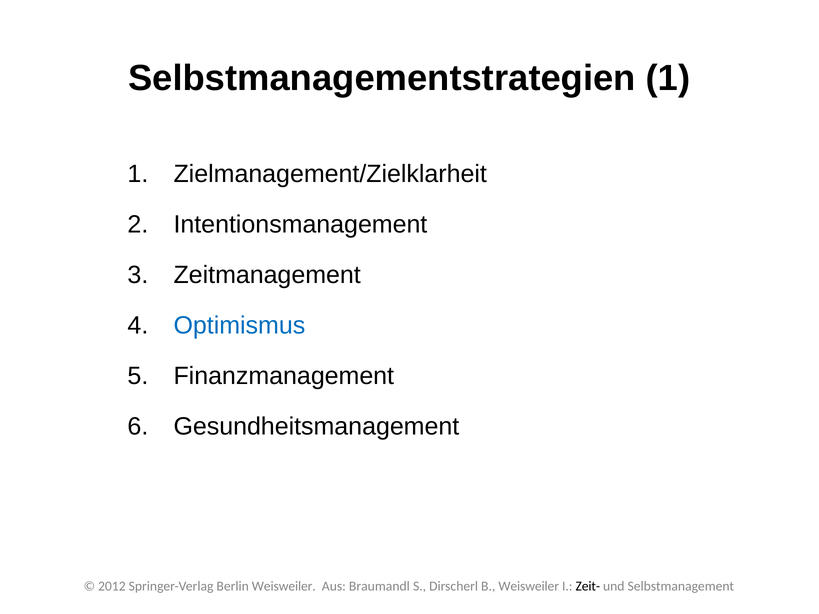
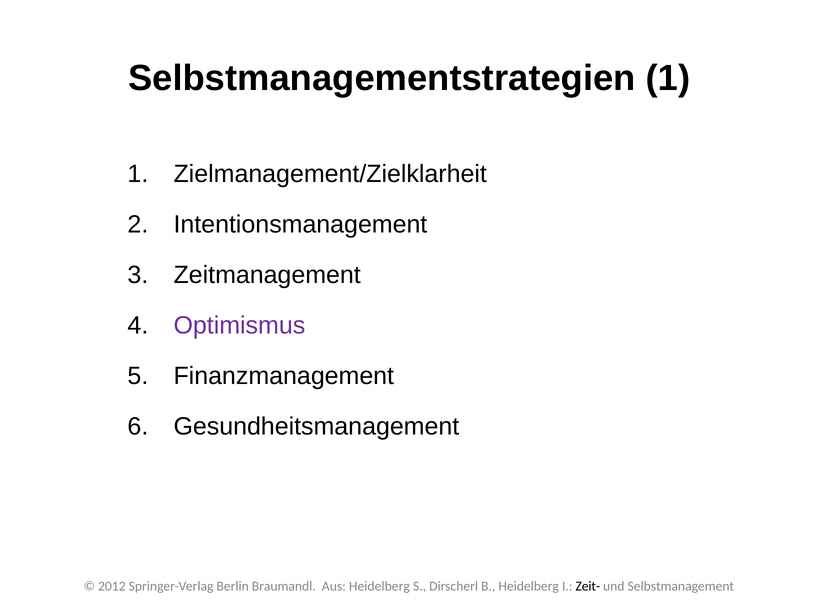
Optimismus colour: blue -> purple
Berlin Weisweiler: Weisweiler -> Braumandl
Aus Braumandl: Braumandl -> Heidelberg
B Weisweiler: Weisweiler -> Heidelberg
